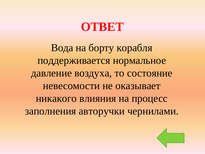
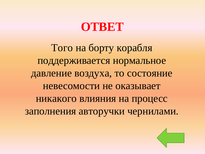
Вода: Вода -> Того
